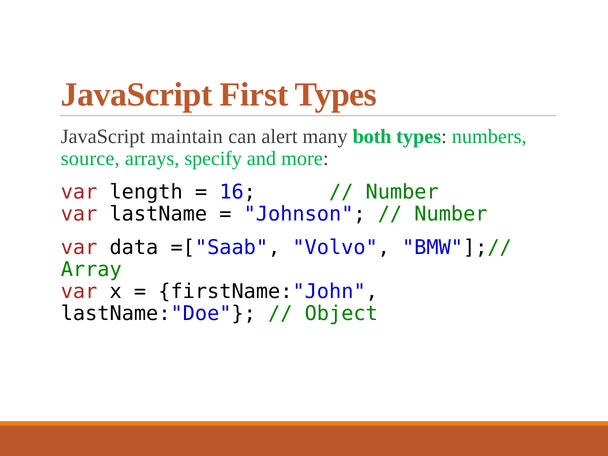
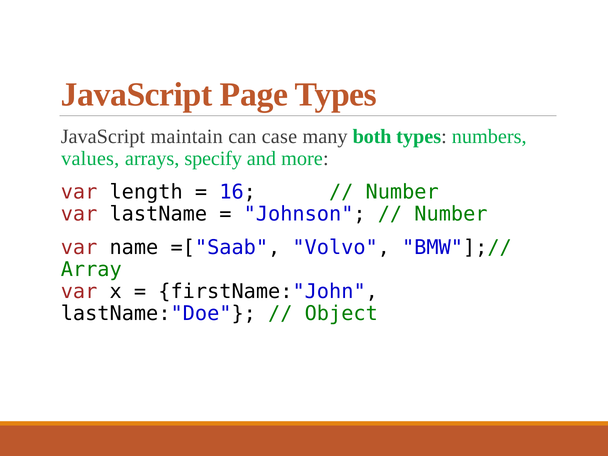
First: First -> Page
alert: alert -> case
source: source -> values
data: data -> name
